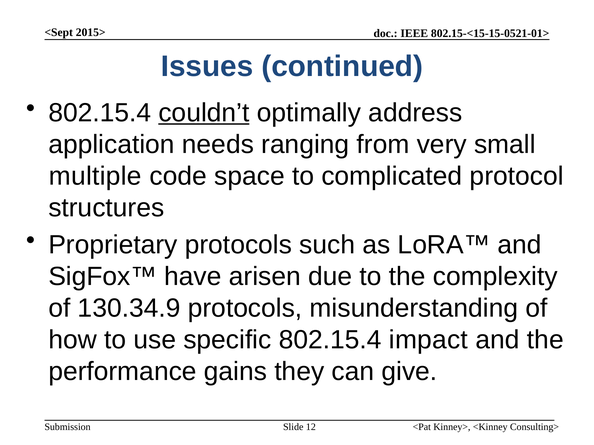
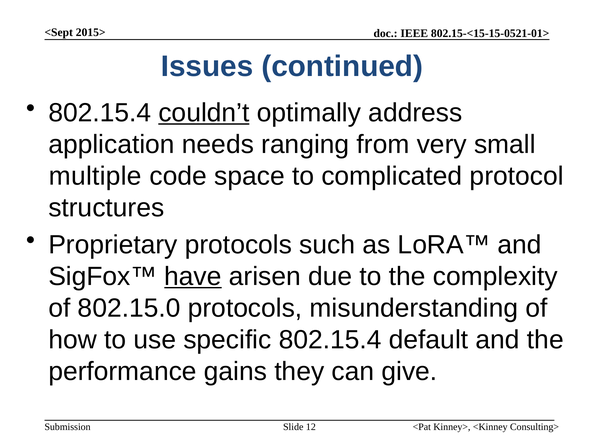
have underline: none -> present
130.34.9: 130.34.9 -> 802.15.0
impact: impact -> default
